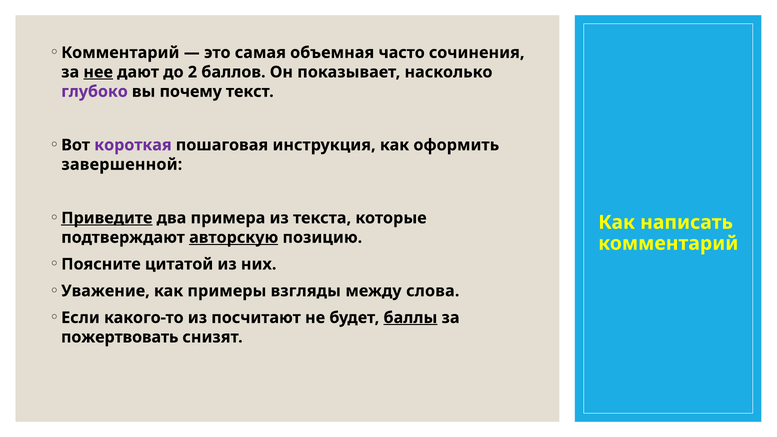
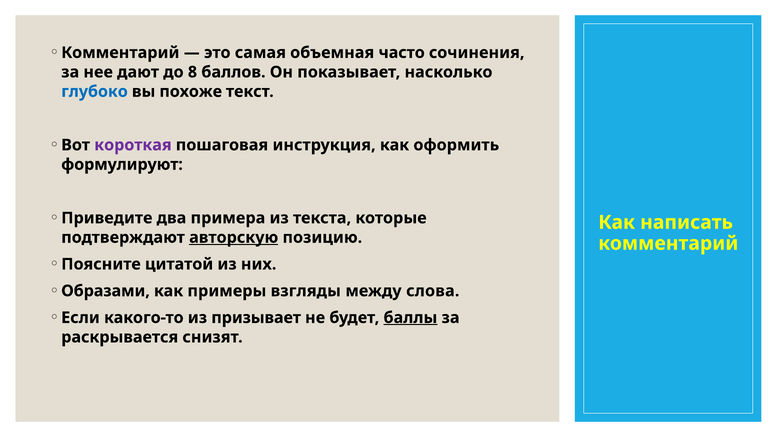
нее underline: present -> none
2: 2 -> 8
глубоко colour: purple -> blue
почему: почему -> похоже
завершенной: завершенной -> формулируют
Приведите underline: present -> none
Уважение: Уважение -> Образами
посчитают: посчитают -> призывает
пожертвовать: пожертвовать -> раскрывается
